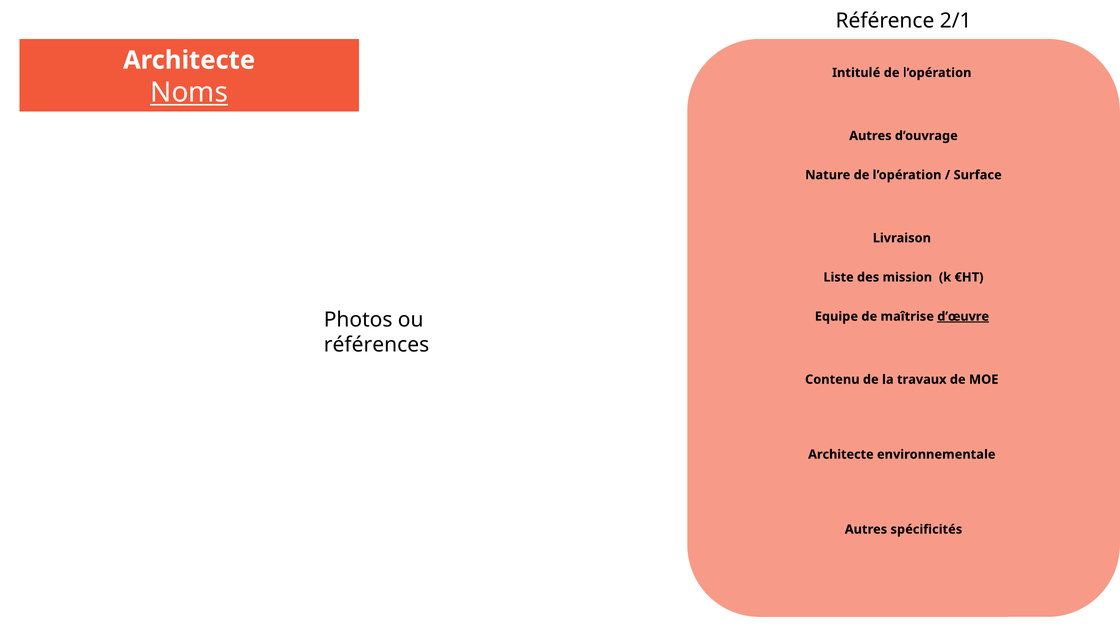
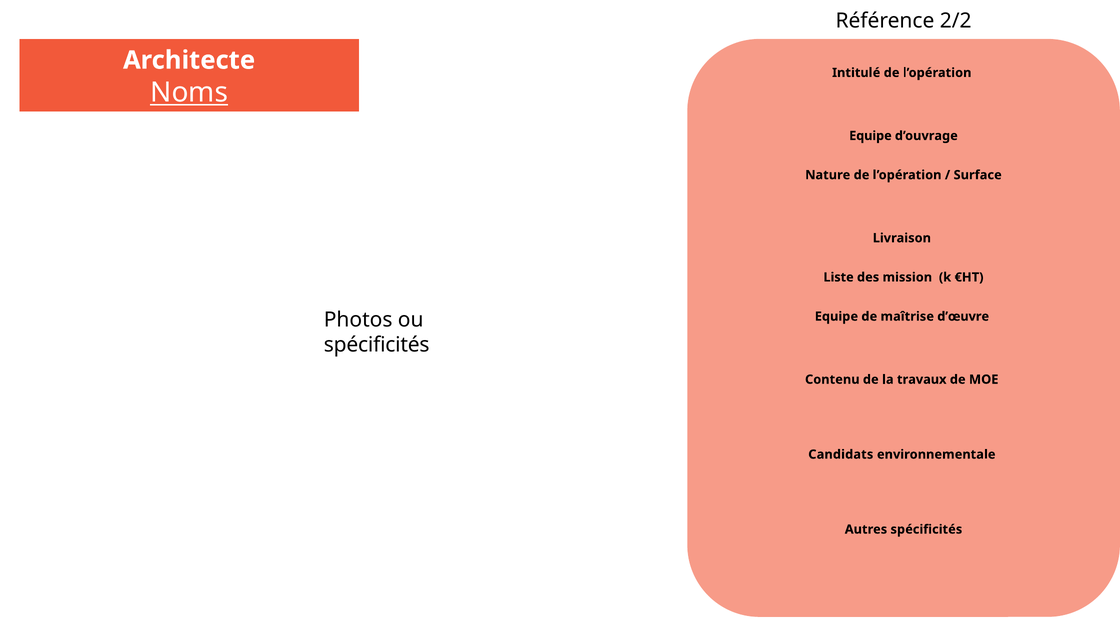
2/1: 2/1 -> 2/2
Autres at (870, 136): Autres -> Equipe
d’œuvre underline: present -> none
références at (377, 345): références -> spécificités
Architecte at (841, 454): Architecte -> Candidats
